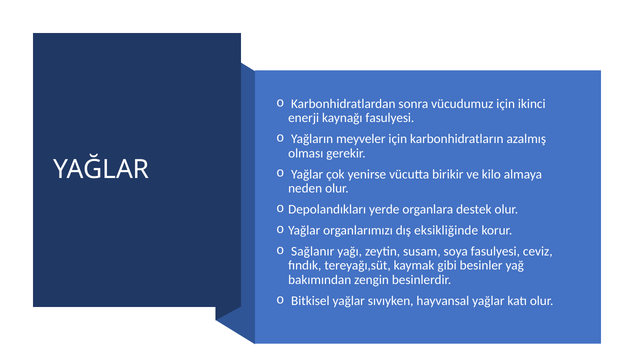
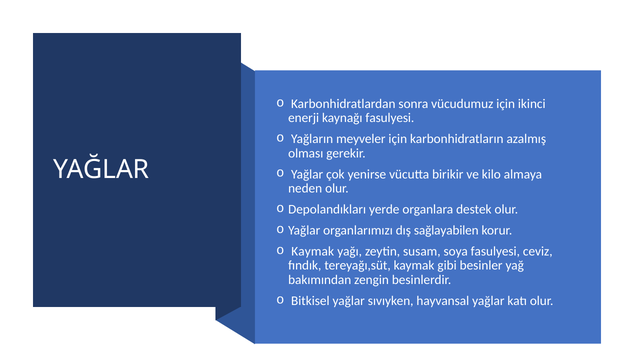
eksikliğinde: eksikliğinde -> sağlayabilen
Sağlanır at (313, 251): Sağlanır -> Kaymak
